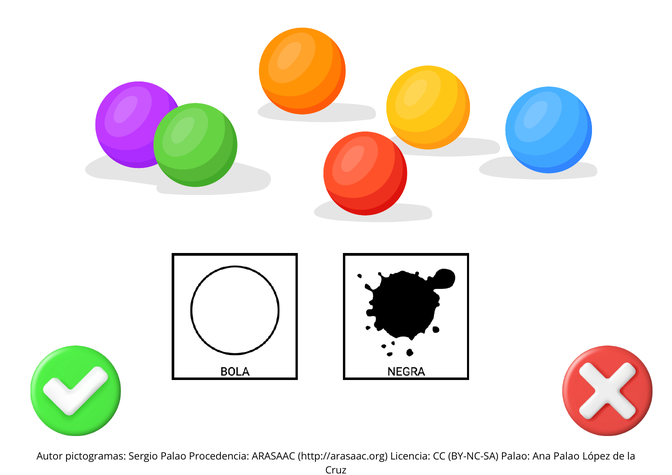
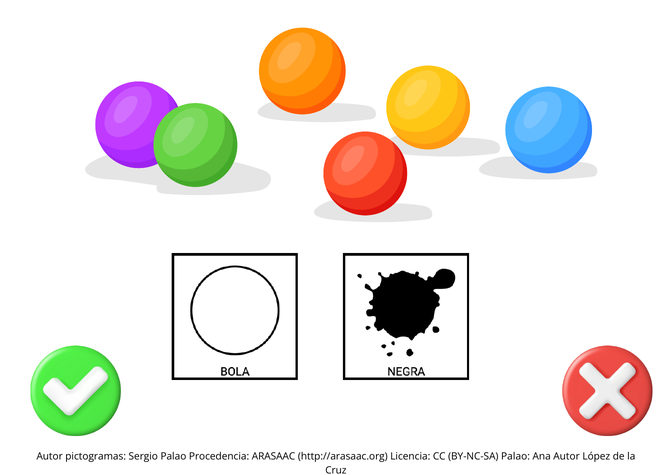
Ana Palao: Palao -> Autor
